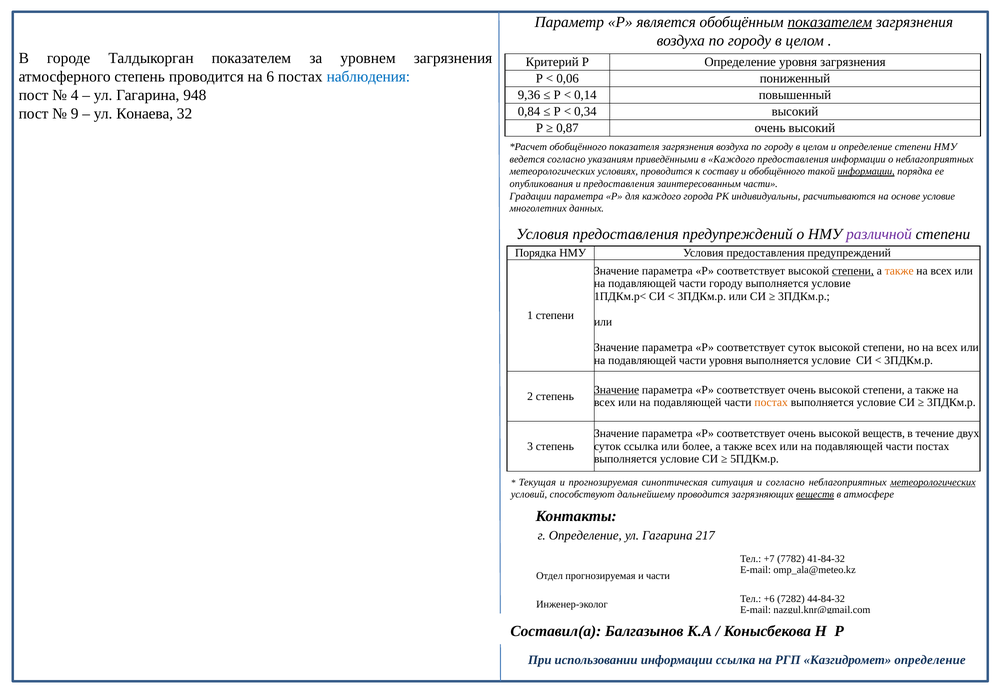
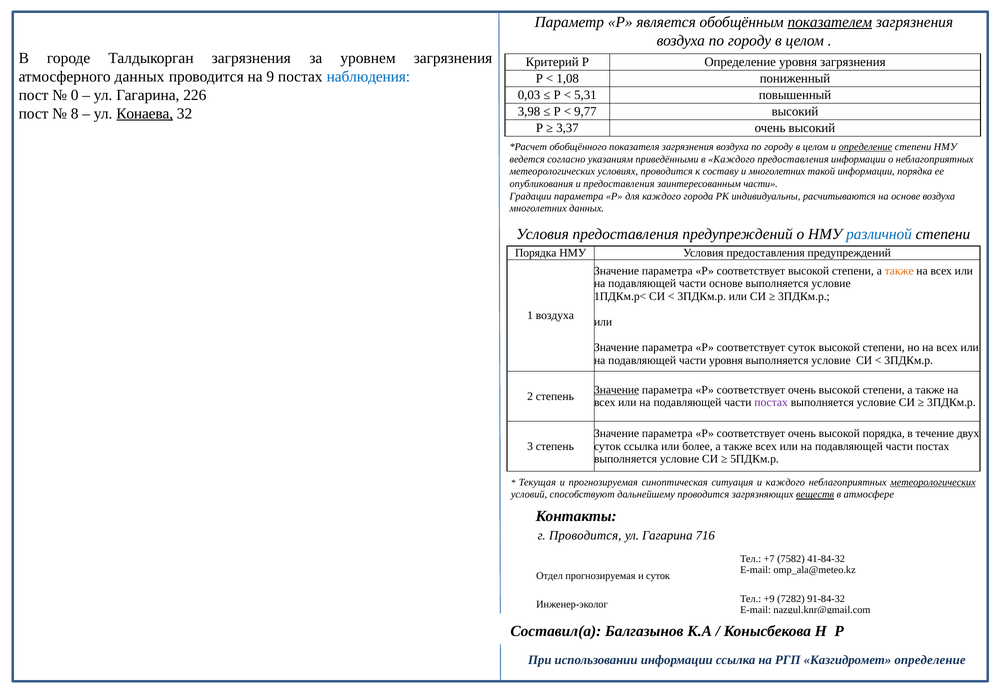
Талдыкорган показателем: показателем -> загрязнения
атмосферного степень: степень -> данных
6: 6 -> 9
0,06: 0,06 -> 1,08
4: 4 -> 0
948: 948 -> 226
9,36: 9,36 -> 0,03
0,14: 0,14 -> 5,31
0,84: 0,84 -> 3,98
0,34: 0,34 -> 9,77
9: 9 -> 8
Конаева underline: none -> present
0,87: 0,87 -> 3,37
определение at (865, 147) underline: none -> present
и обобщённого: обобщённого -> многолетних
информации at (866, 172) underline: present -> none
основе условие: условие -> воздуха
различной colour: purple -> blue
степени at (853, 271) underline: present -> none
части городу: городу -> основе
1 степени: степени -> воздуха
постах at (771, 403) colour: orange -> purple
высокой веществ: веществ -> порядка
и согласно: согласно -> каждого
г Определение: Определение -> Проводится
217: 217 -> 716
7782: 7782 -> 7582
и части: части -> суток
+6: +6 -> +9
44-84-32: 44-84-32 -> 91-84-32
